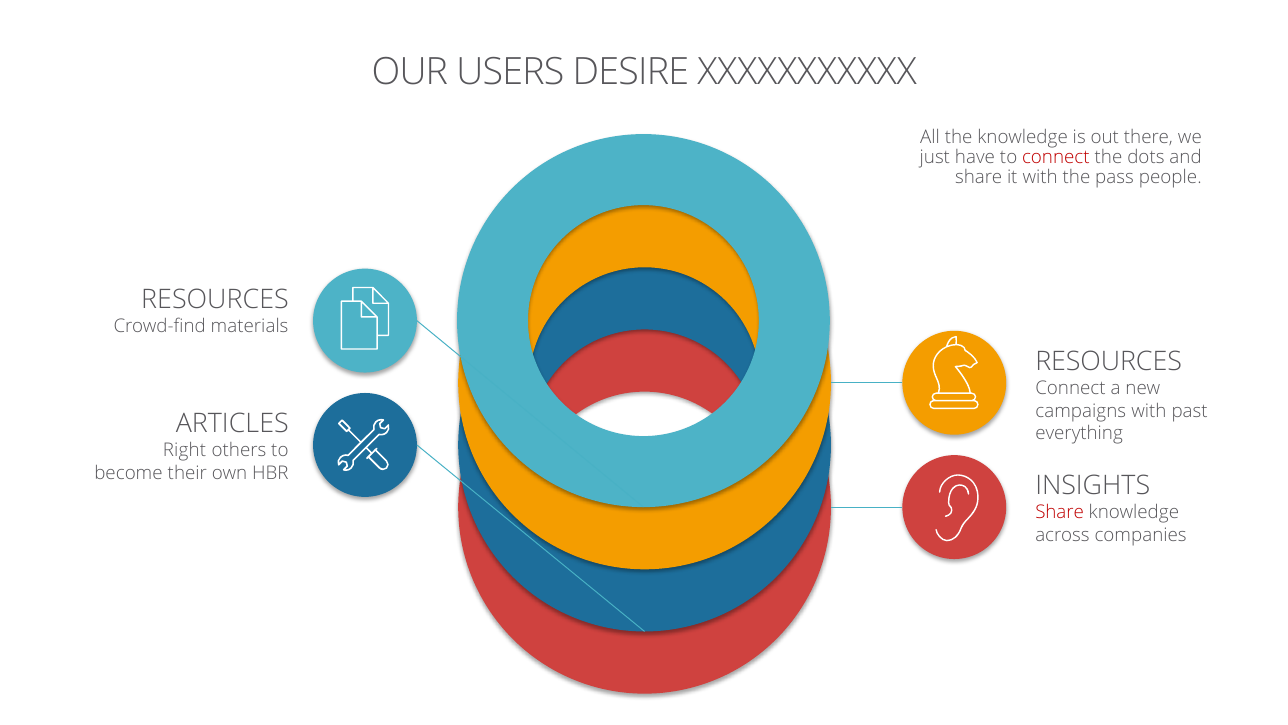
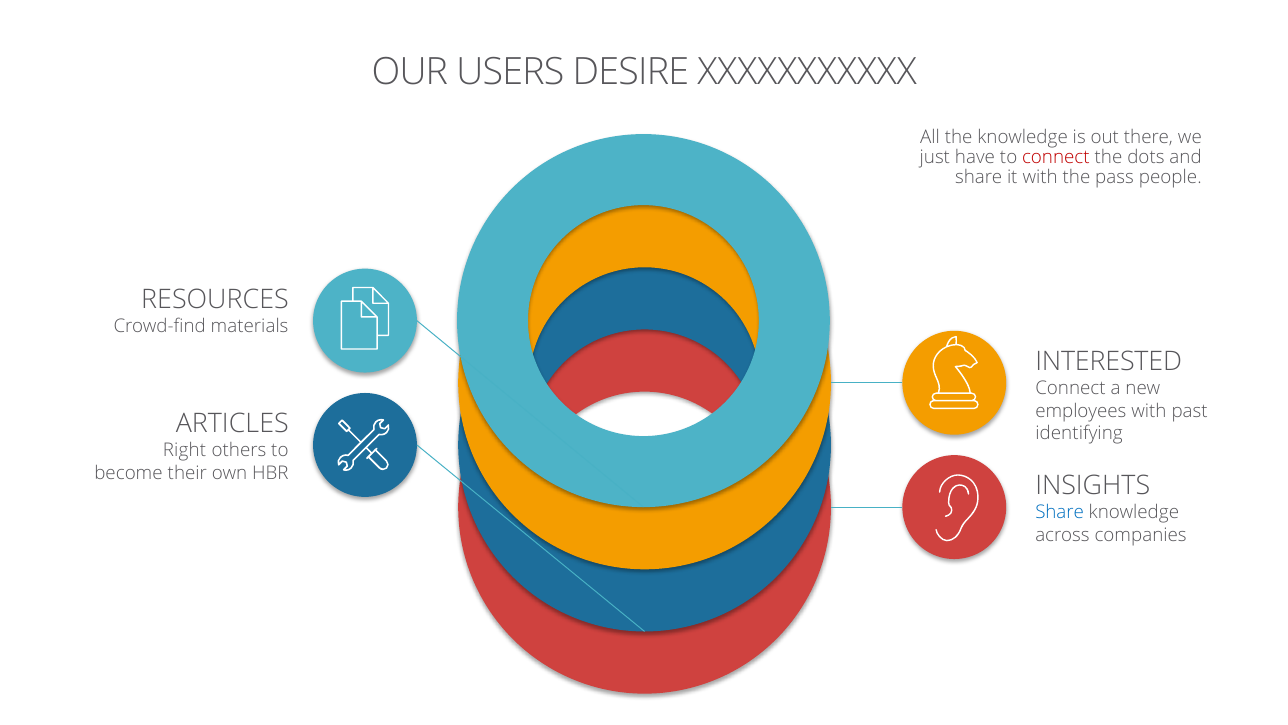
RESOURCES at (1109, 361): RESOURCES -> INTERESTED
campaigns: campaigns -> employees
everything: everything -> identifying
Share at (1060, 512) colour: red -> blue
